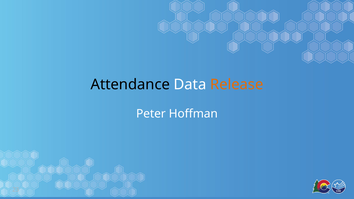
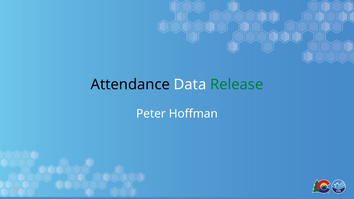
Release colour: orange -> green
